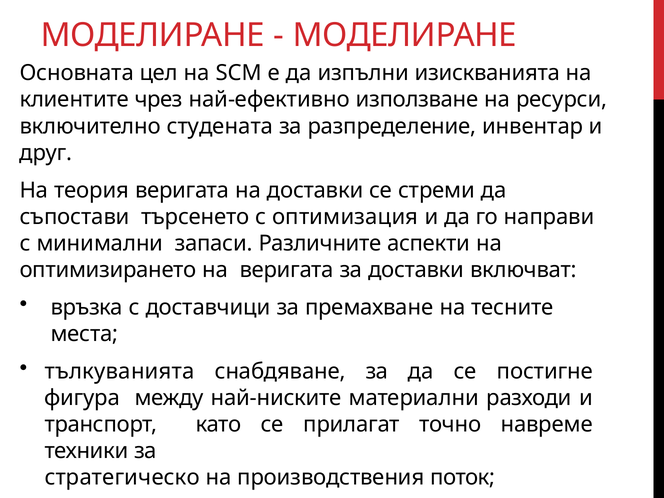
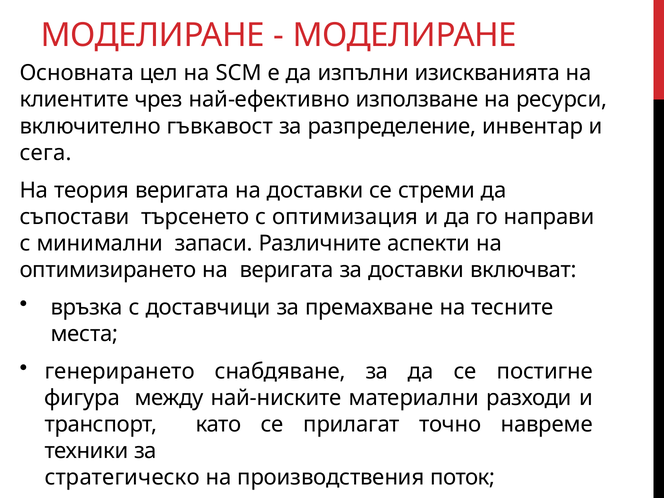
студената: студената -> гъвкавост
друг: друг -> сега
тълкуванията: тълкуванията -> генерирането
